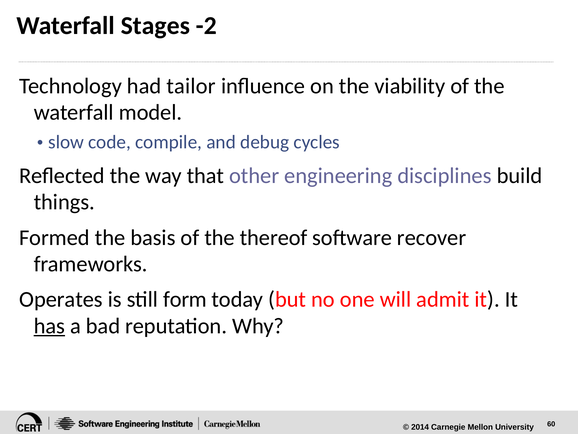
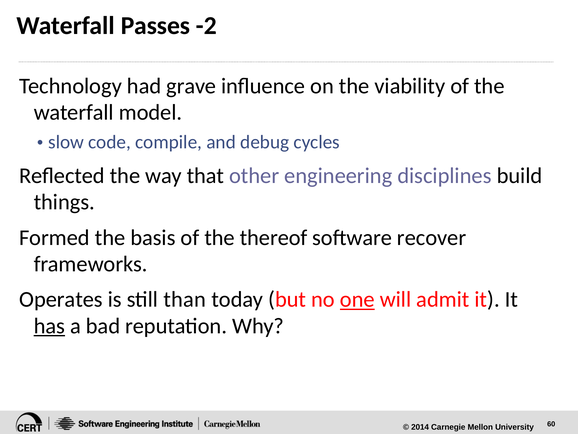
Stages: Stages -> Passes
tailor: tailor -> grave
form: form -> than
one underline: none -> present
